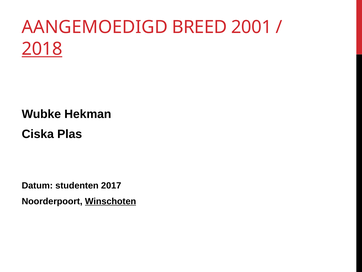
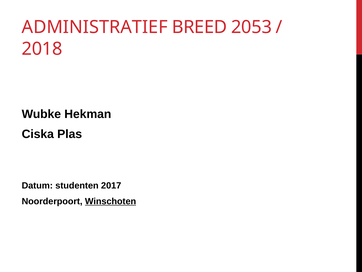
AANGEMOEDIGD: AANGEMOEDIGD -> ADMINISTRATIEF
2001: 2001 -> 2053
2018 underline: present -> none
